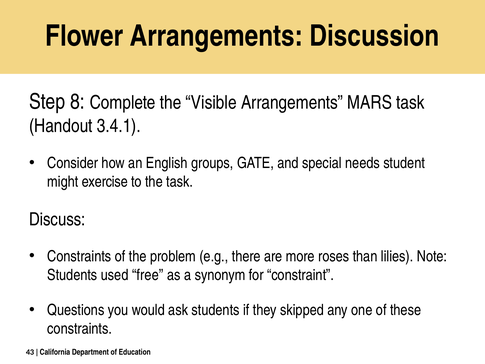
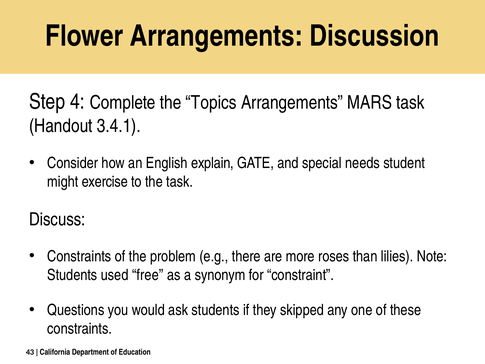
8: 8 -> 4
Visible: Visible -> Topics
groups: groups -> explain
